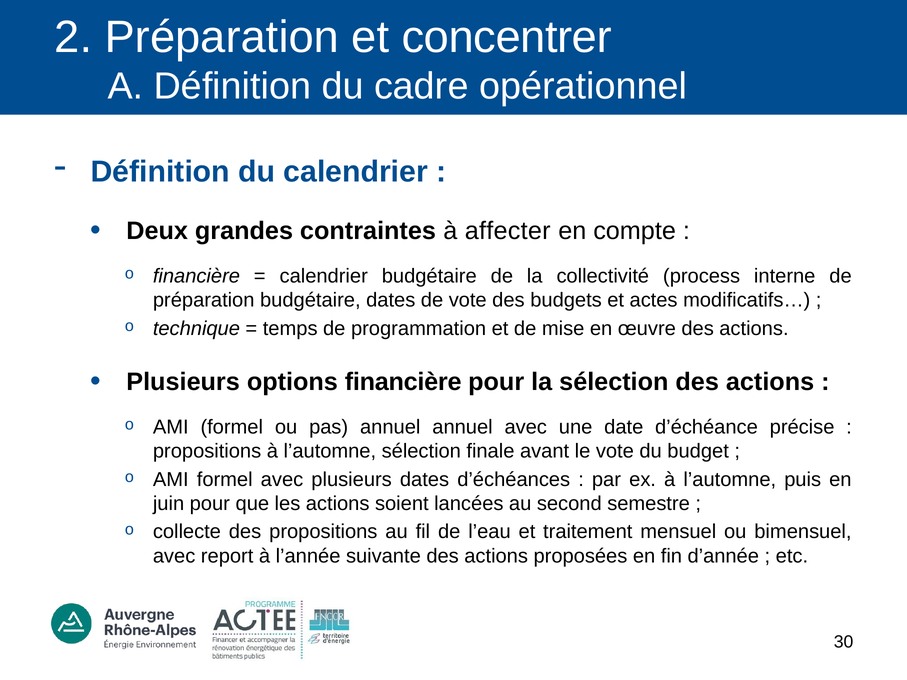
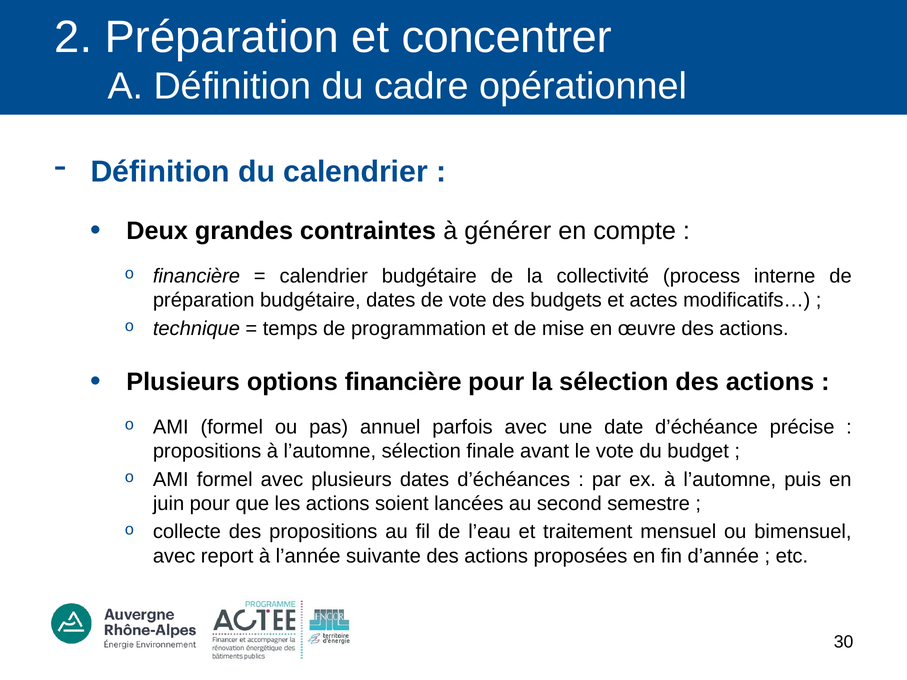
affecter: affecter -> générer
annuel annuel: annuel -> parfois
